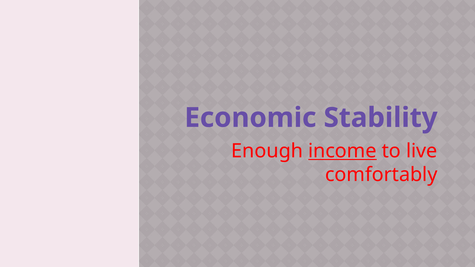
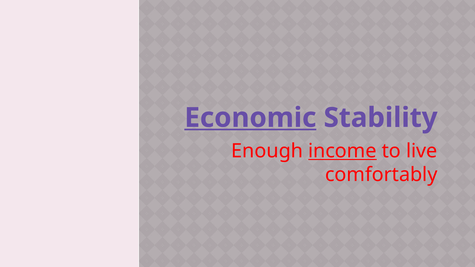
Economic underline: none -> present
